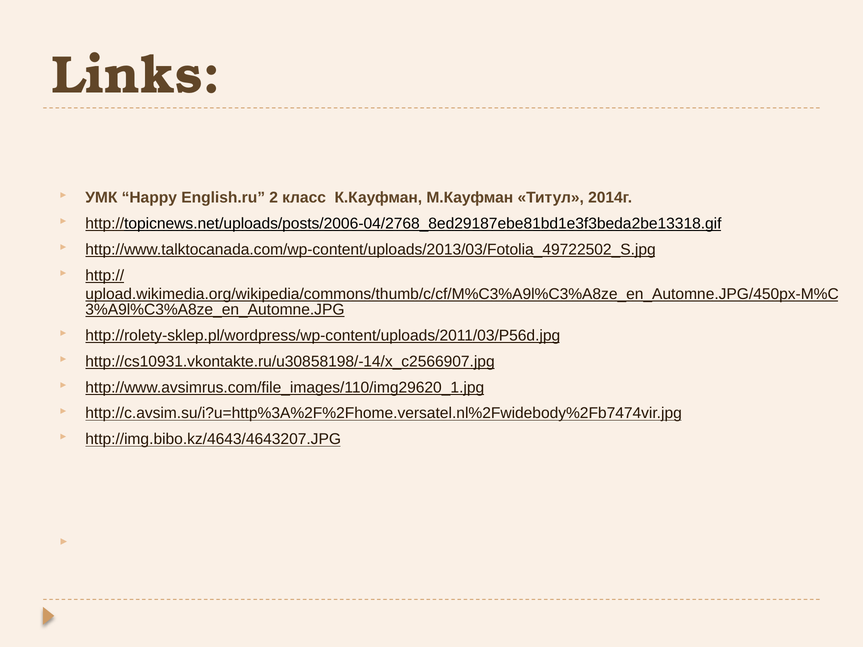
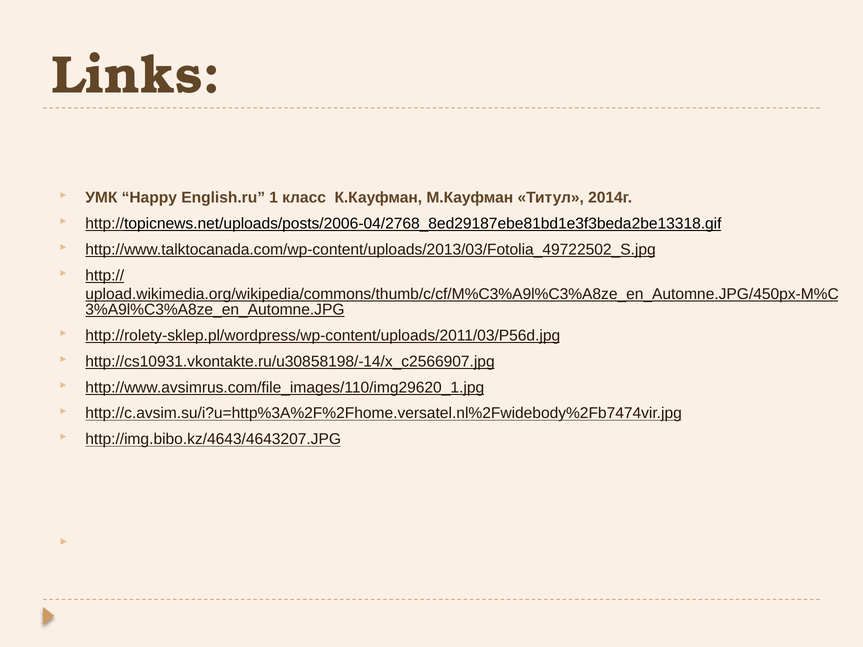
2: 2 -> 1
